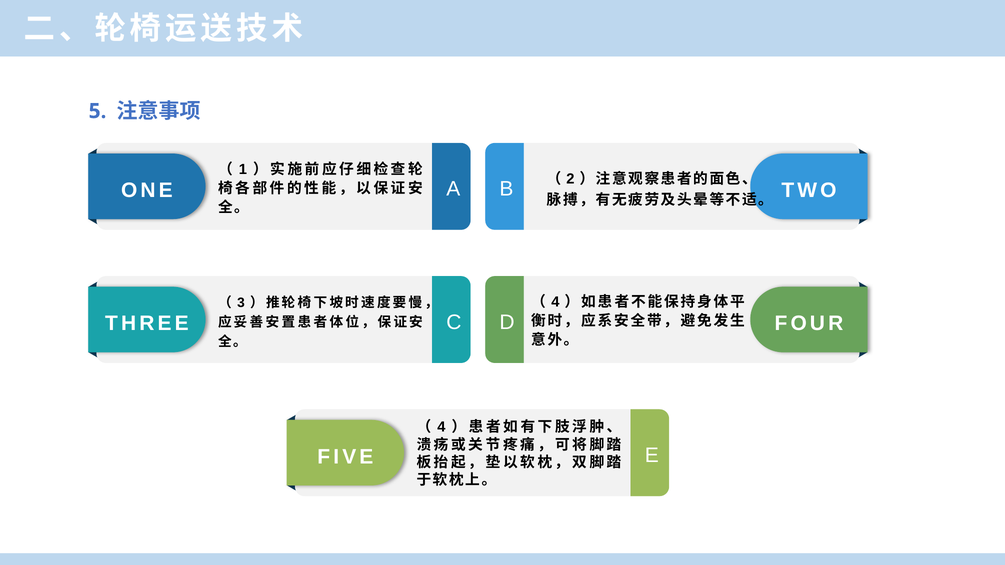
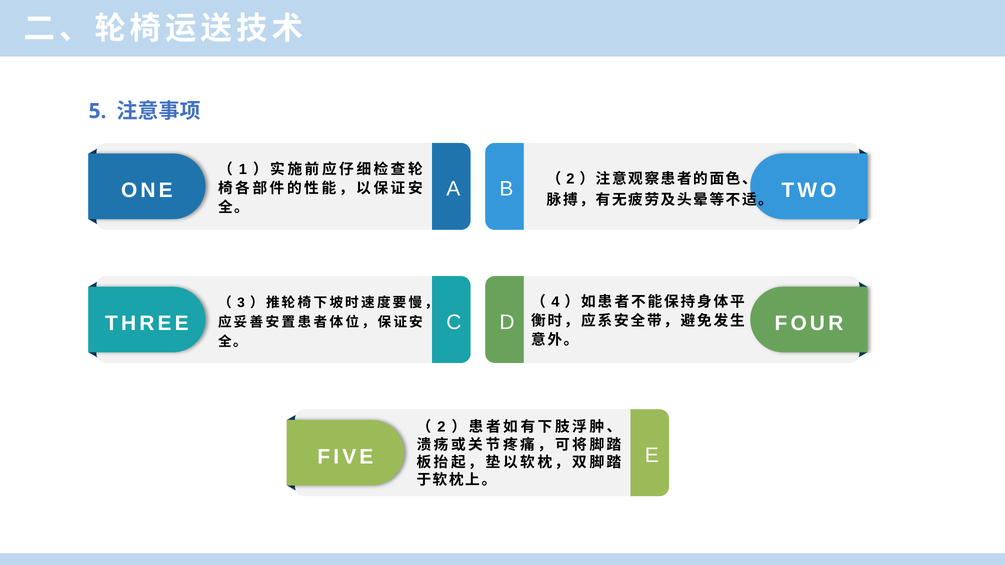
4 at (441, 427): 4 -> 2
